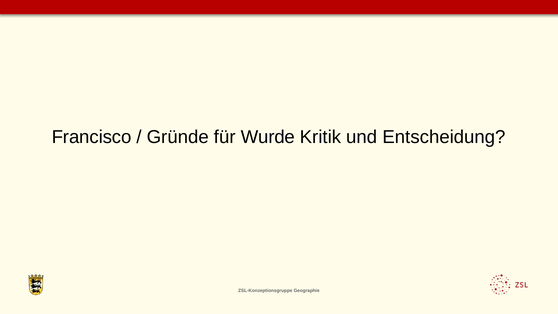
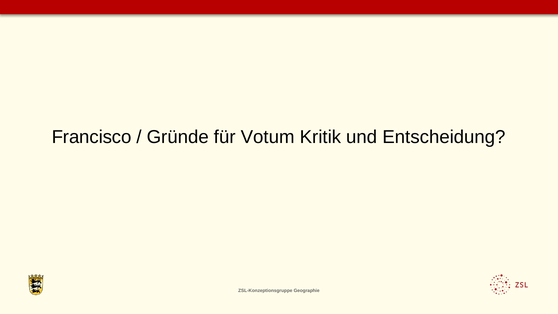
Wurde: Wurde -> Votum
